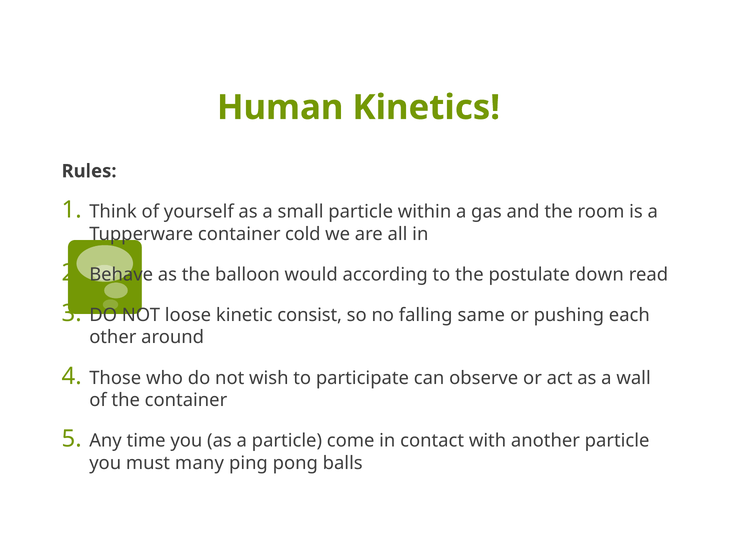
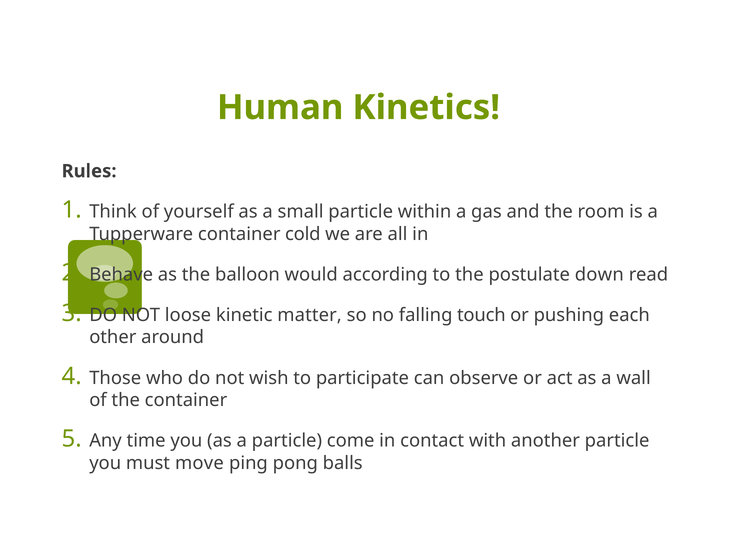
consist: consist -> matter
same: same -> touch
many: many -> move
